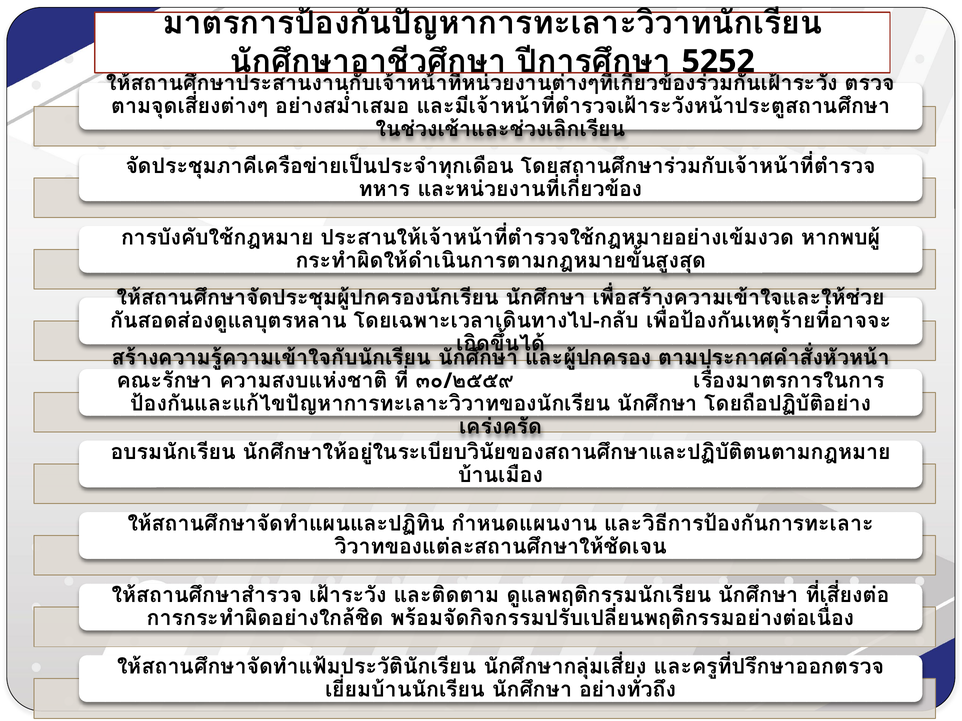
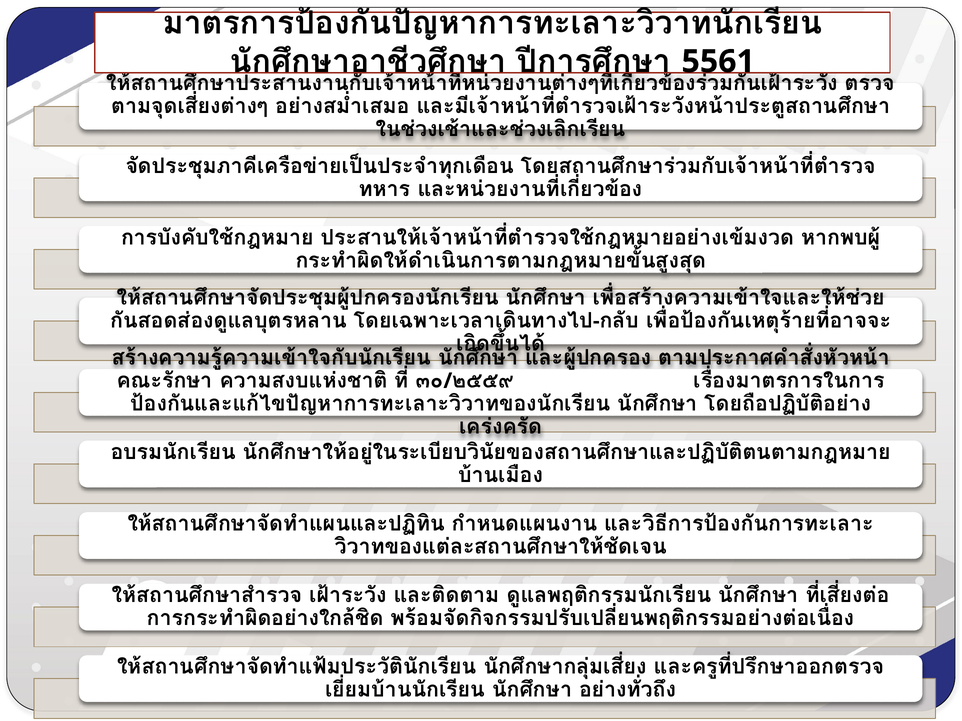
5252: 5252 -> 5561
